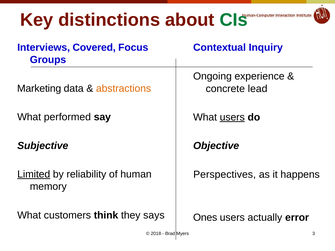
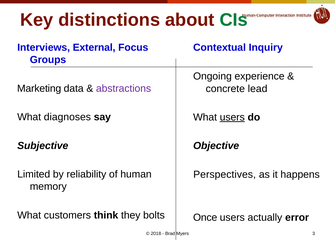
Covered: Covered -> External
abstractions colour: orange -> purple
performed: performed -> diagnoses
Limited underline: present -> none
says: says -> bolts
Ones: Ones -> Once
